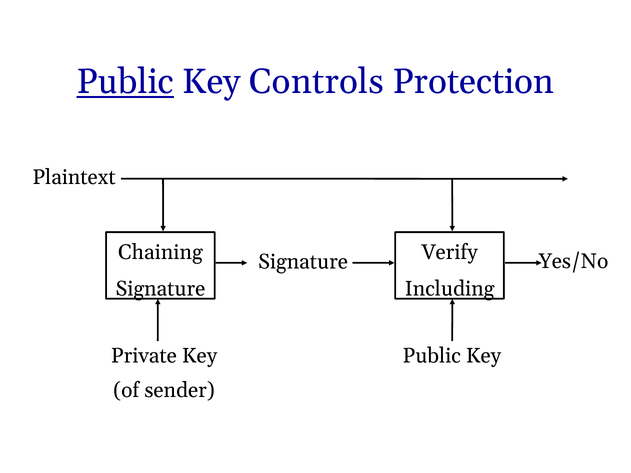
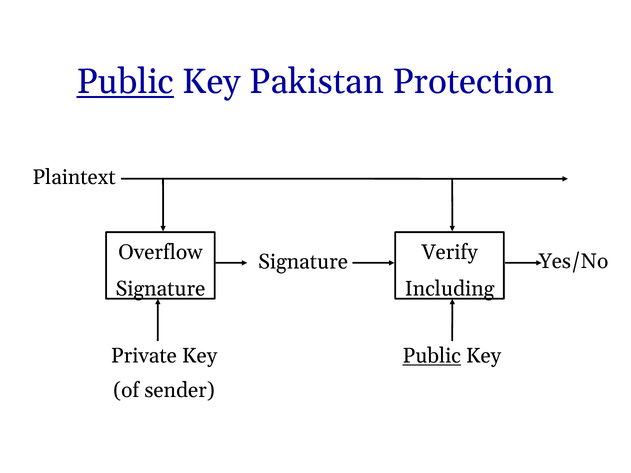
Controls: Controls -> Pakistan
Chaining: Chaining -> Overflow
Public at (432, 356) underline: none -> present
